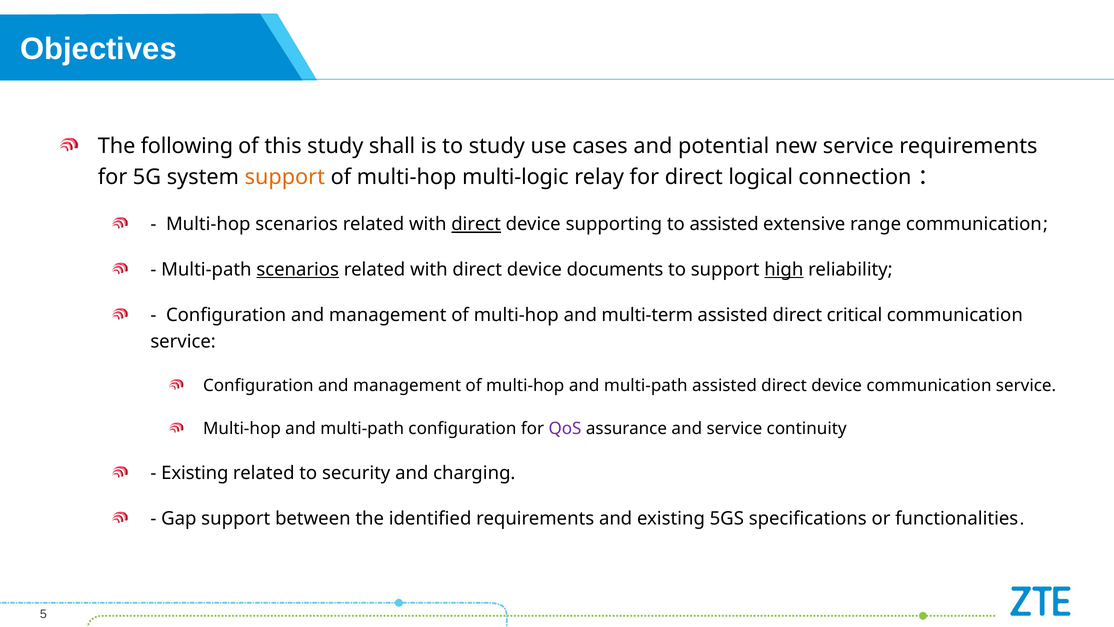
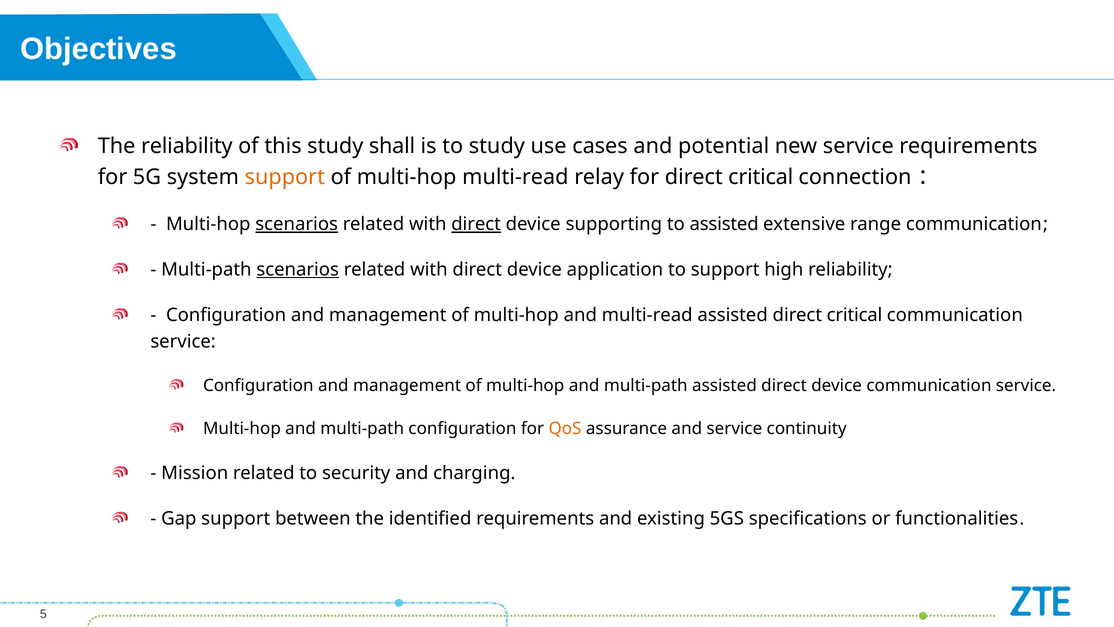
The following: following -> reliability
multi-hop multi-logic: multi-logic -> multi-read
for direct logical: logical -> critical
scenarios at (297, 224) underline: none -> present
documents: documents -> application
high underline: present -> none
and multi-term: multi-term -> multi-read
QoS colour: purple -> orange
Existing at (195, 473): Existing -> Mission
